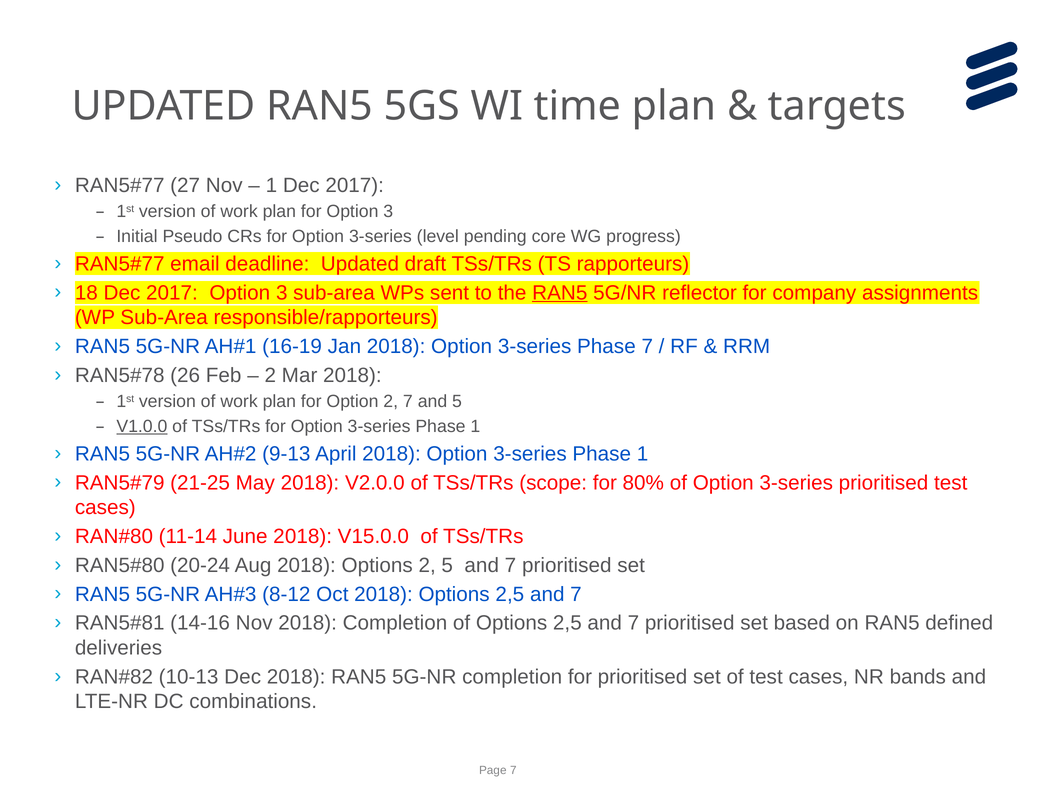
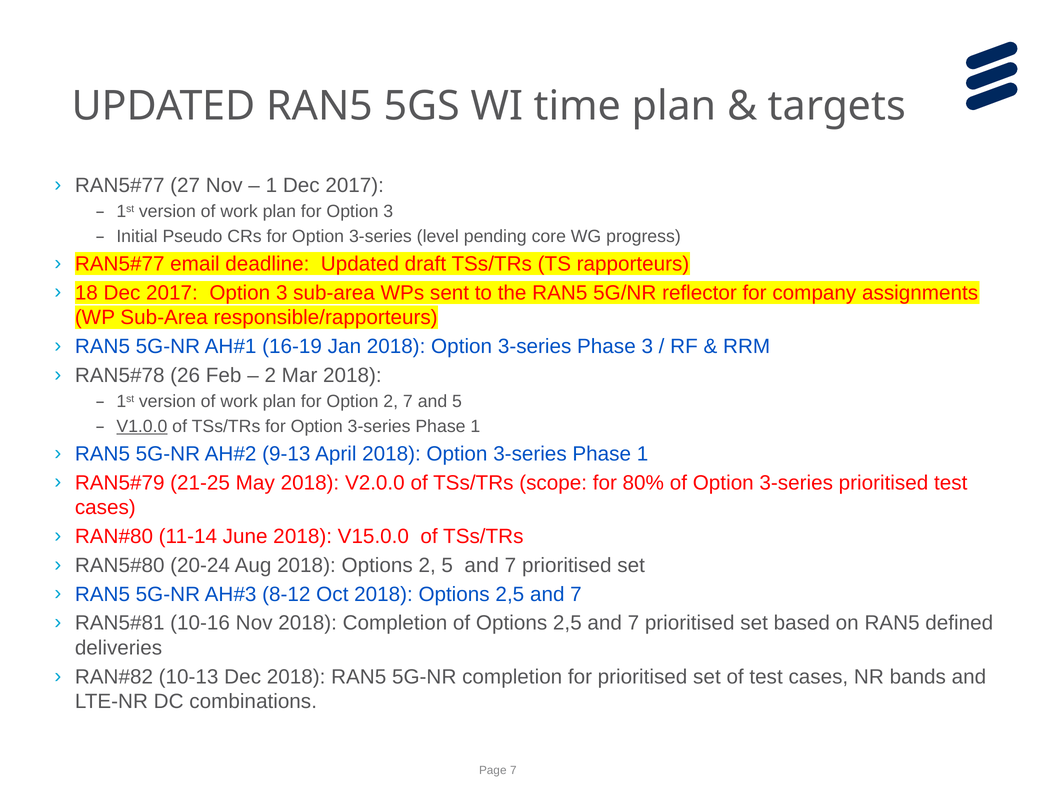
RAN5 at (560, 293) underline: present -> none
Phase 7: 7 -> 3
14-16: 14-16 -> 10-16
